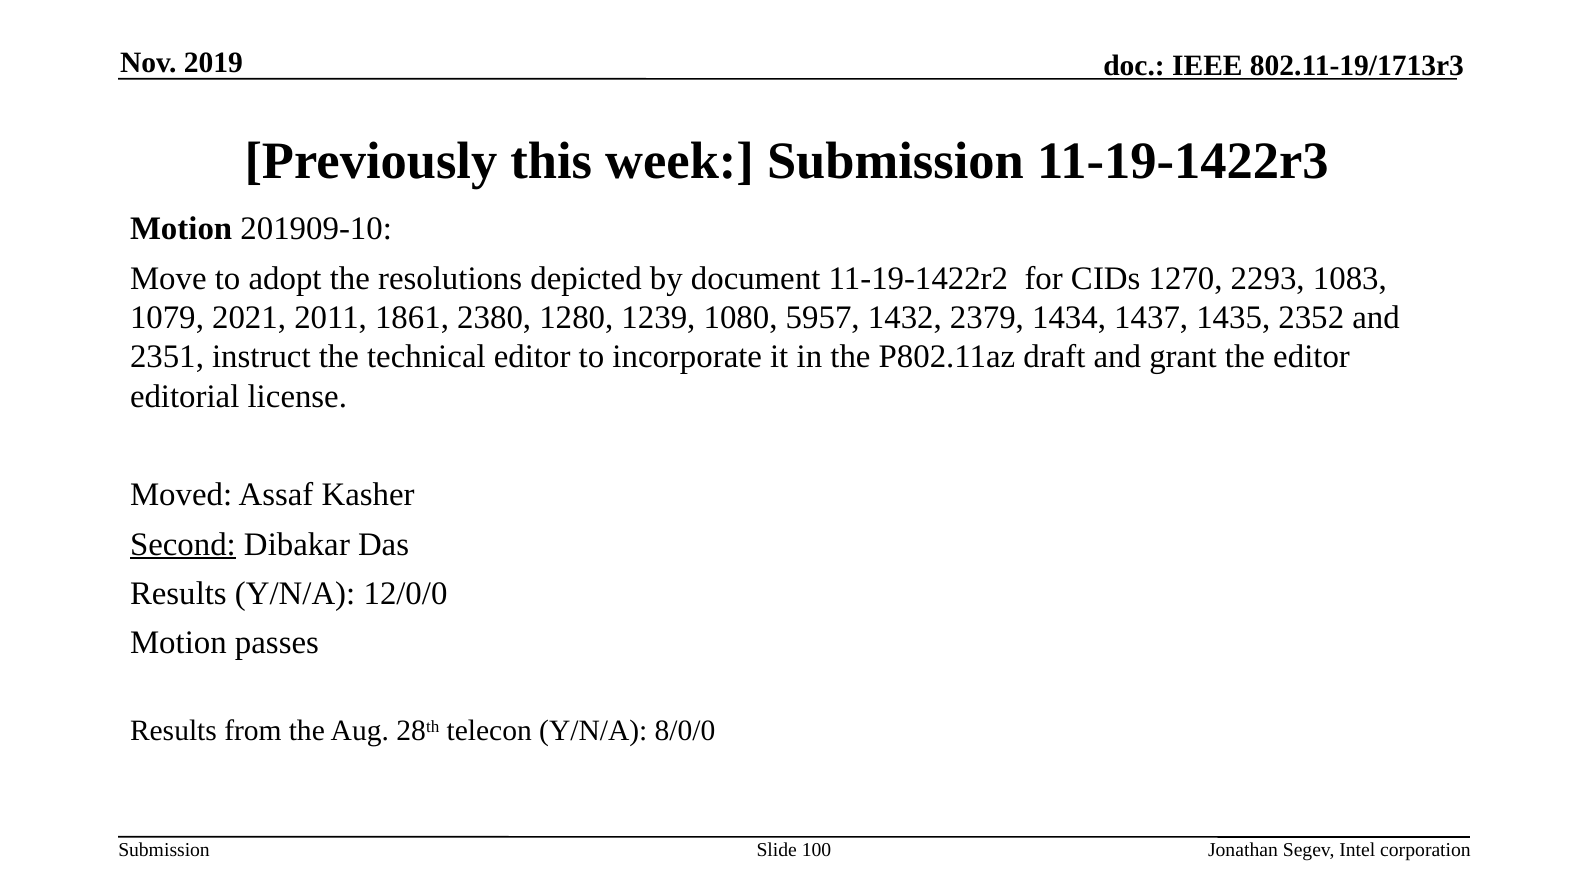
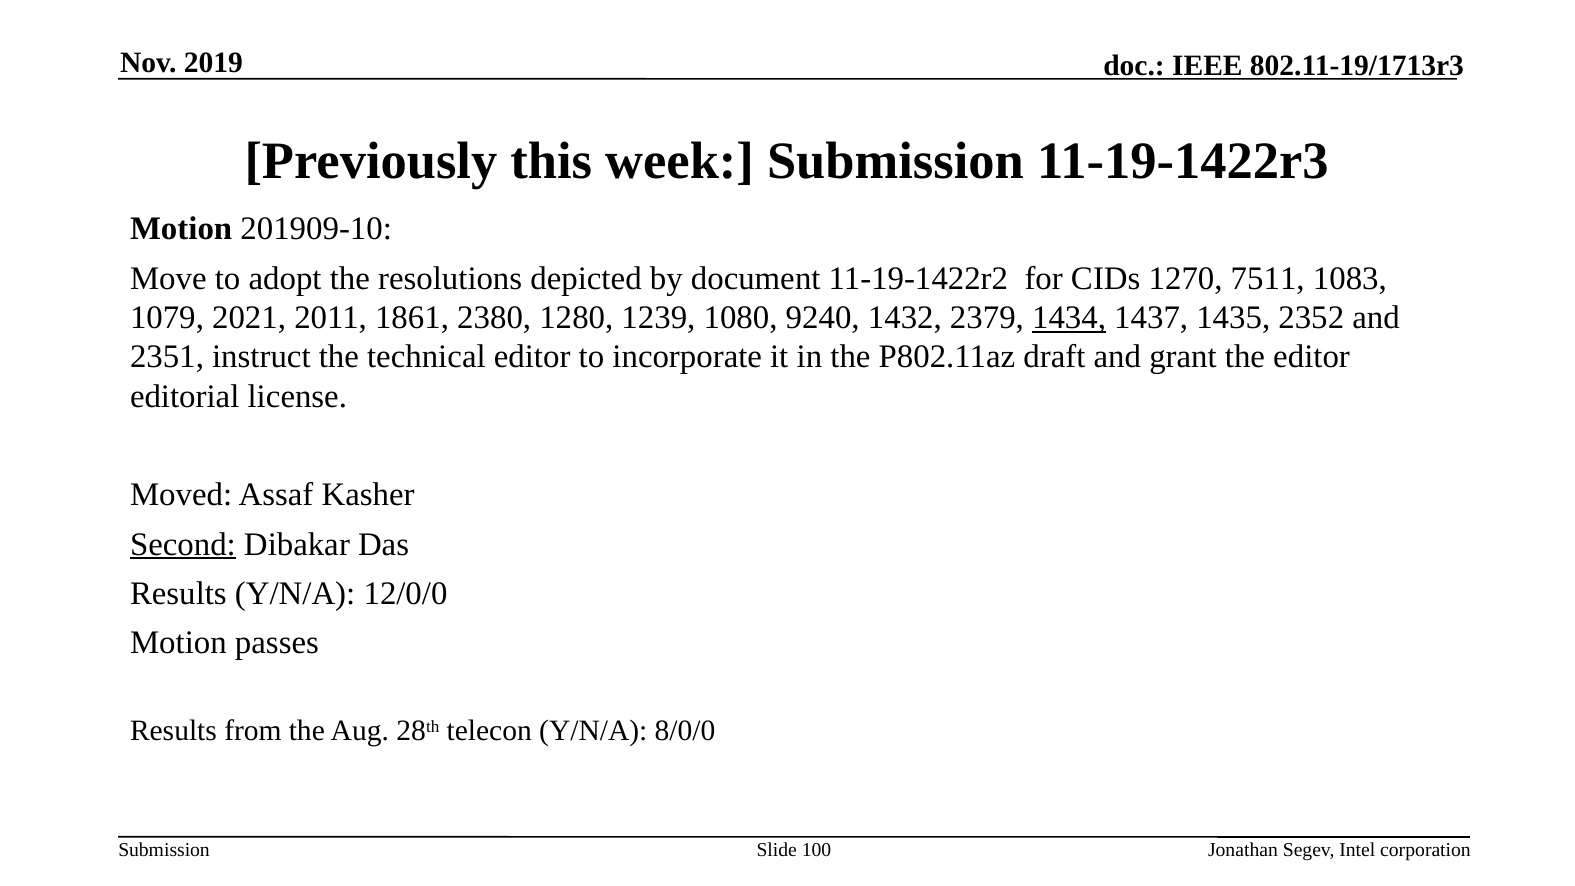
2293: 2293 -> 7511
5957: 5957 -> 9240
1434 underline: none -> present
